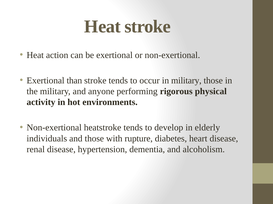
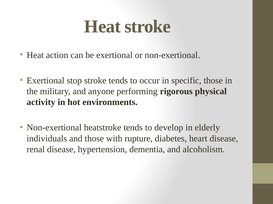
than: than -> stop
in military: military -> specific
